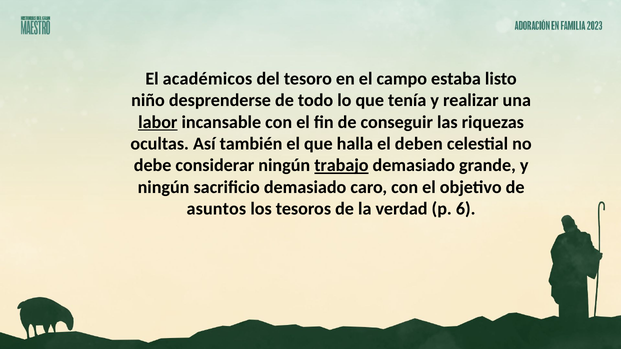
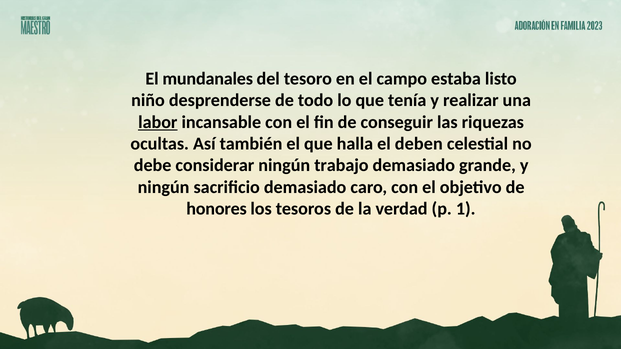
académicos: académicos -> mundanales
trabajo underline: present -> none
asuntos: asuntos -> honores
6: 6 -> 1
